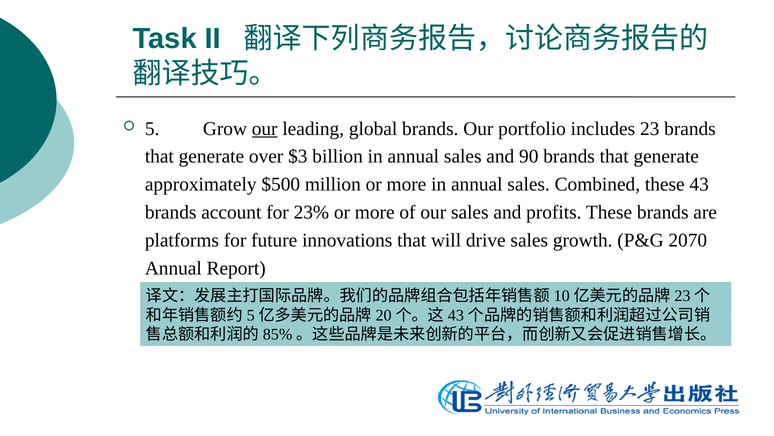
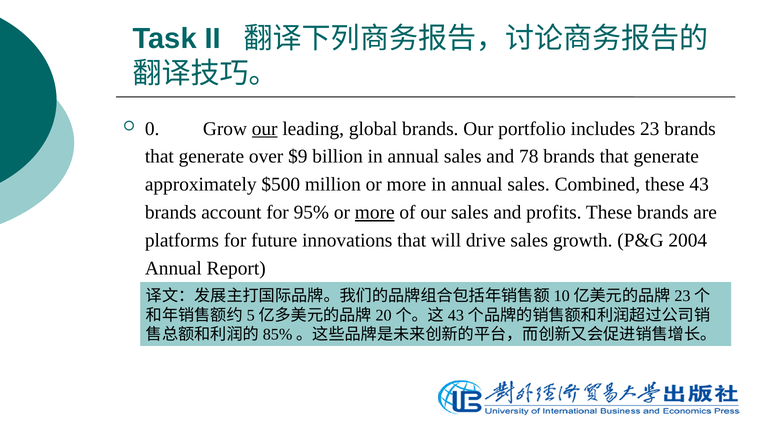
5: 5 -> 0
$3: $3 -> $9
90: 90 -> 78
23%: 23% -> 95%
more at (375, 212) underline: none -> present
2070: 2070 -> 2004
